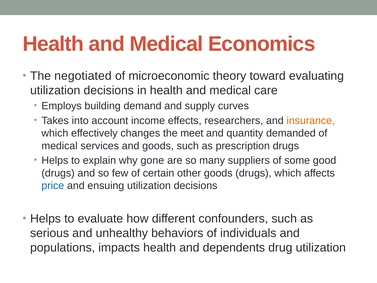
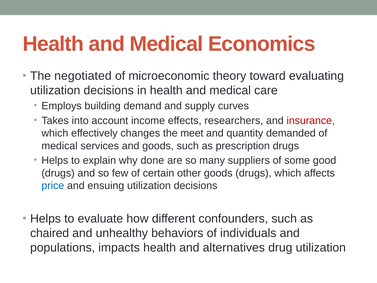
insurance colour: orange -> red
gone: gone -> done
serious: serious -> chaired
dependents: dependents -> alternatives
